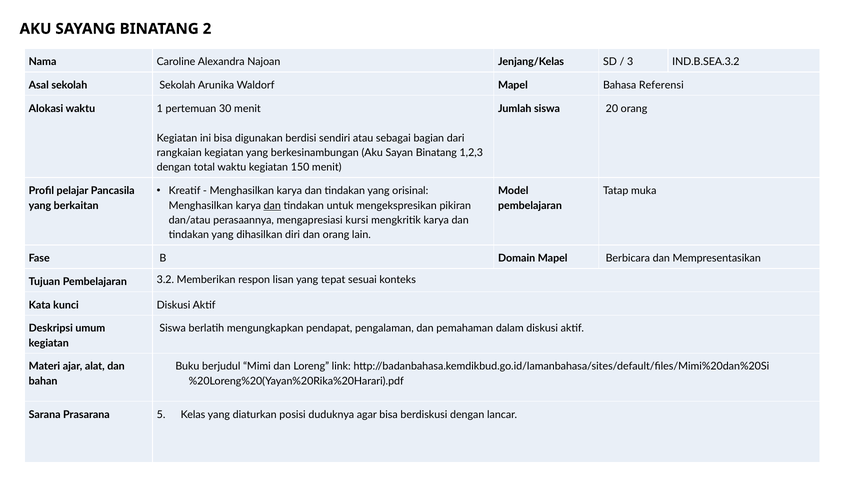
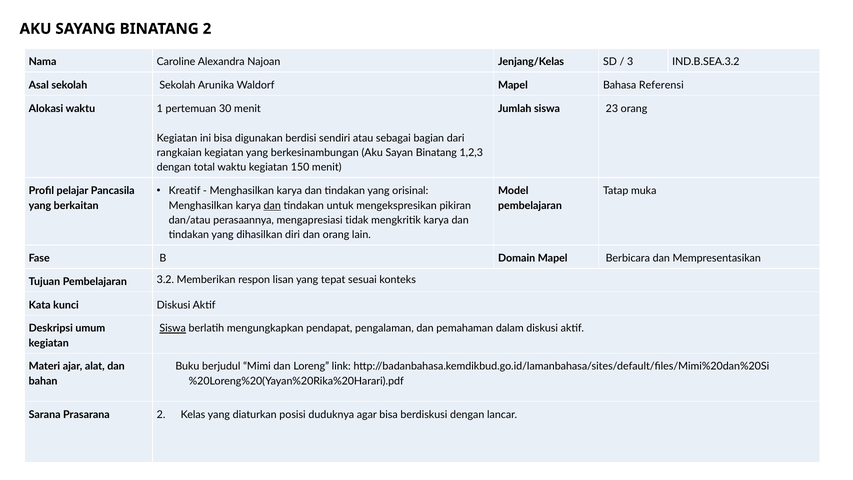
20: 20 -> 23
kursi: kursi -> tidak
Siswa at (173, 328) underline: none -> present
Prasarana 5: 5 -> 2
